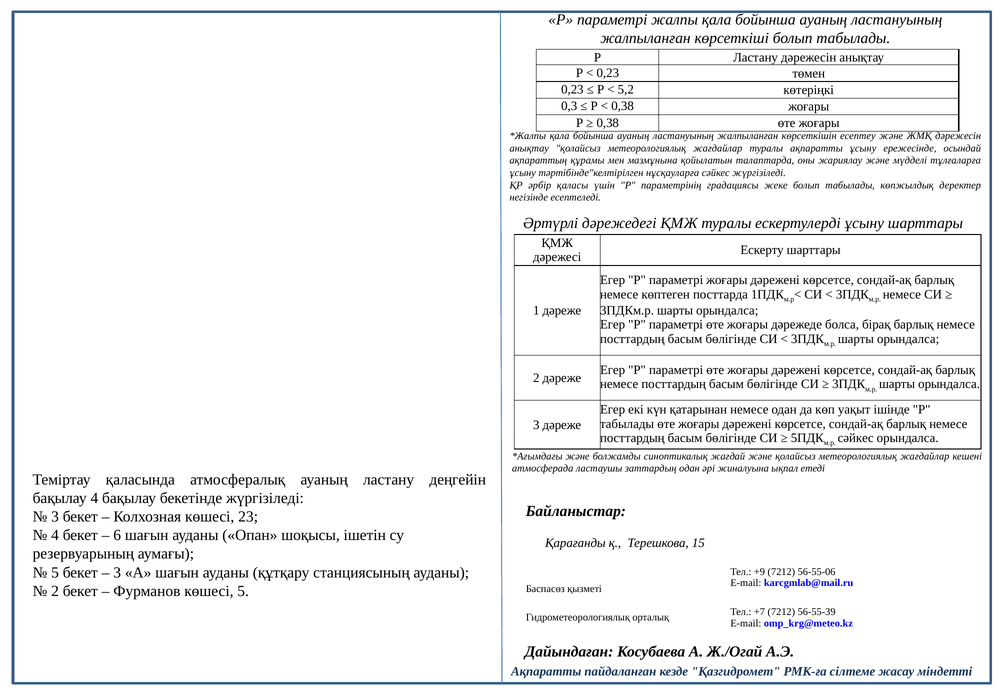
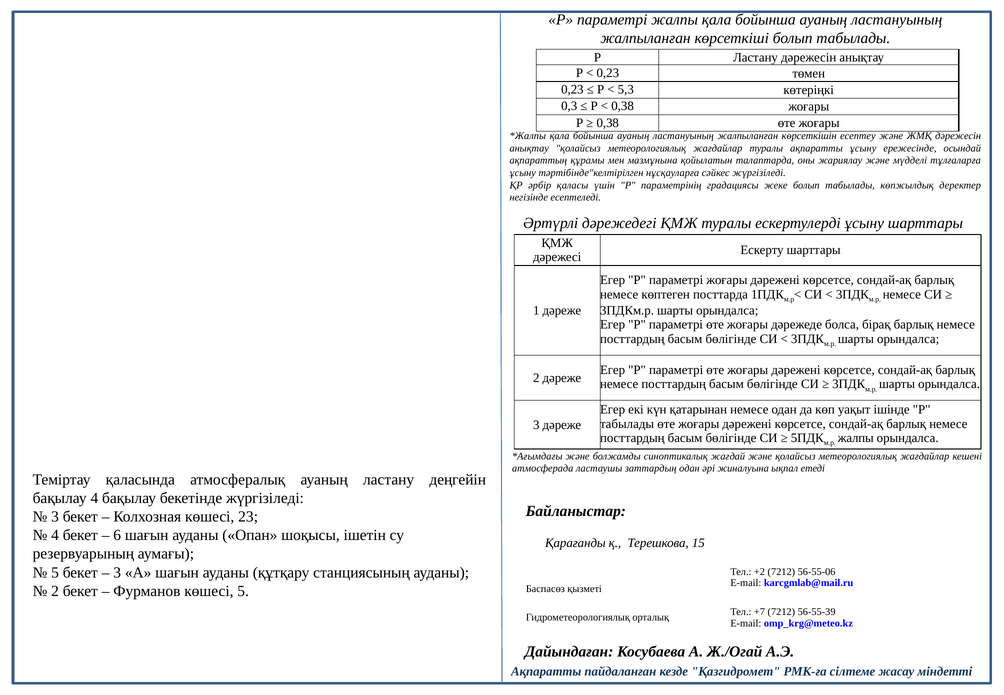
5,2: 5,2 -> 5,3
сәйкес at (856, 438): сәйкес -> жалпы
+9: +9 -> +2
